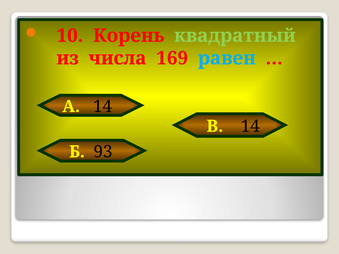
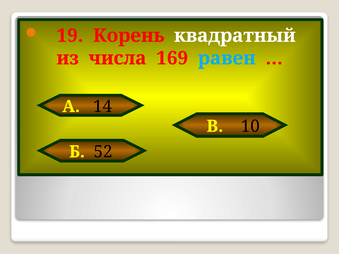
10: 10 -> 19
квадратный colour: light green -> white
В 14: 14 -> 10
93: 93 -> 52
